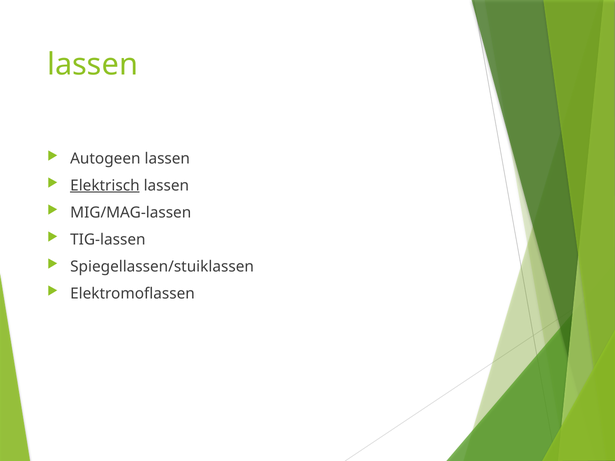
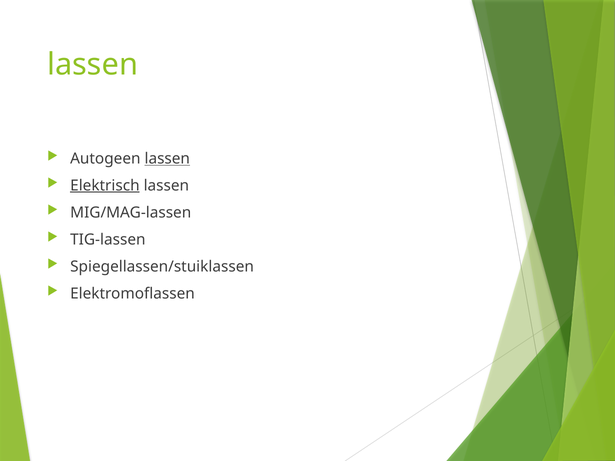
lassen at (167, 159) underline: none -> present
